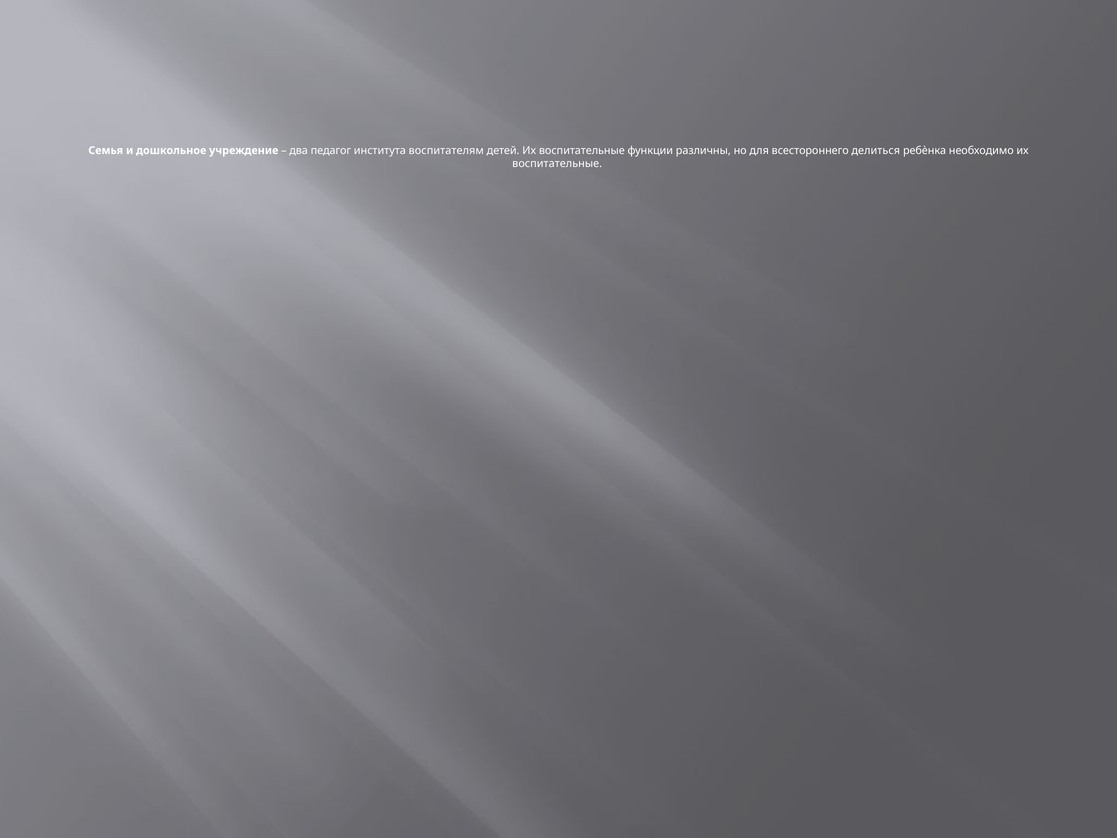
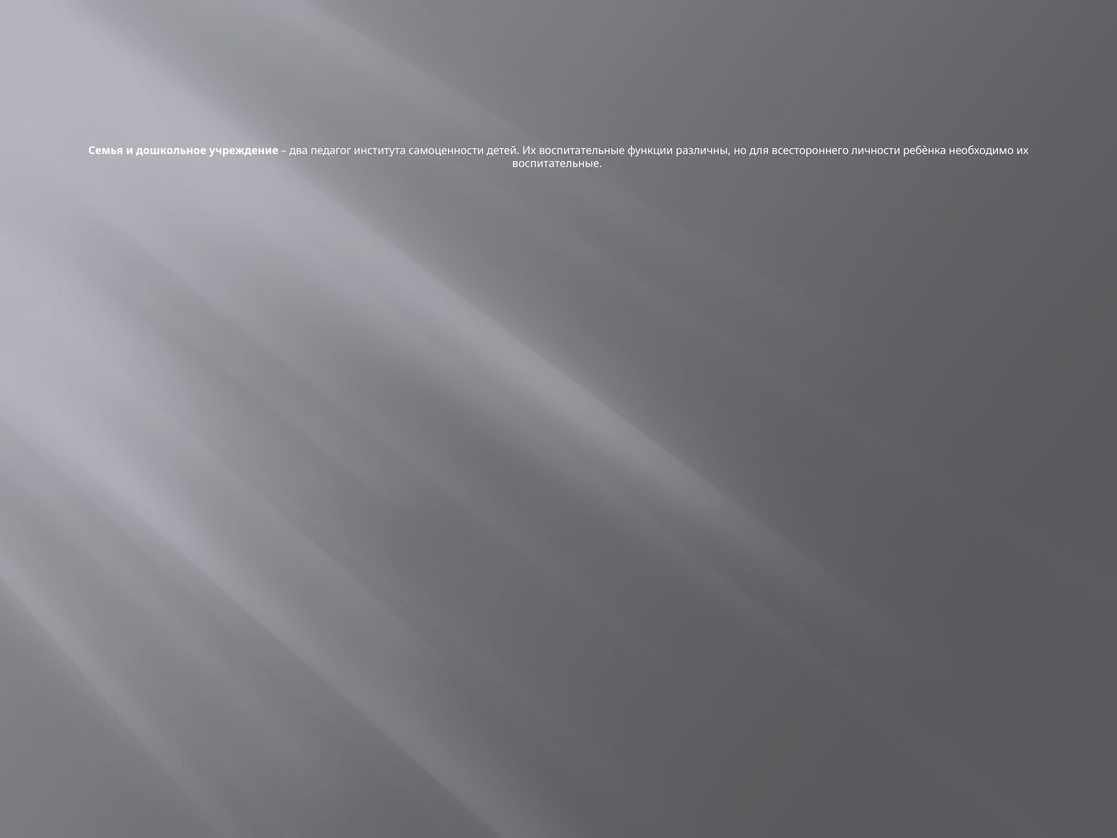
воспитателям: воспитателям -> самоценности
делиться: делиться -> личности
